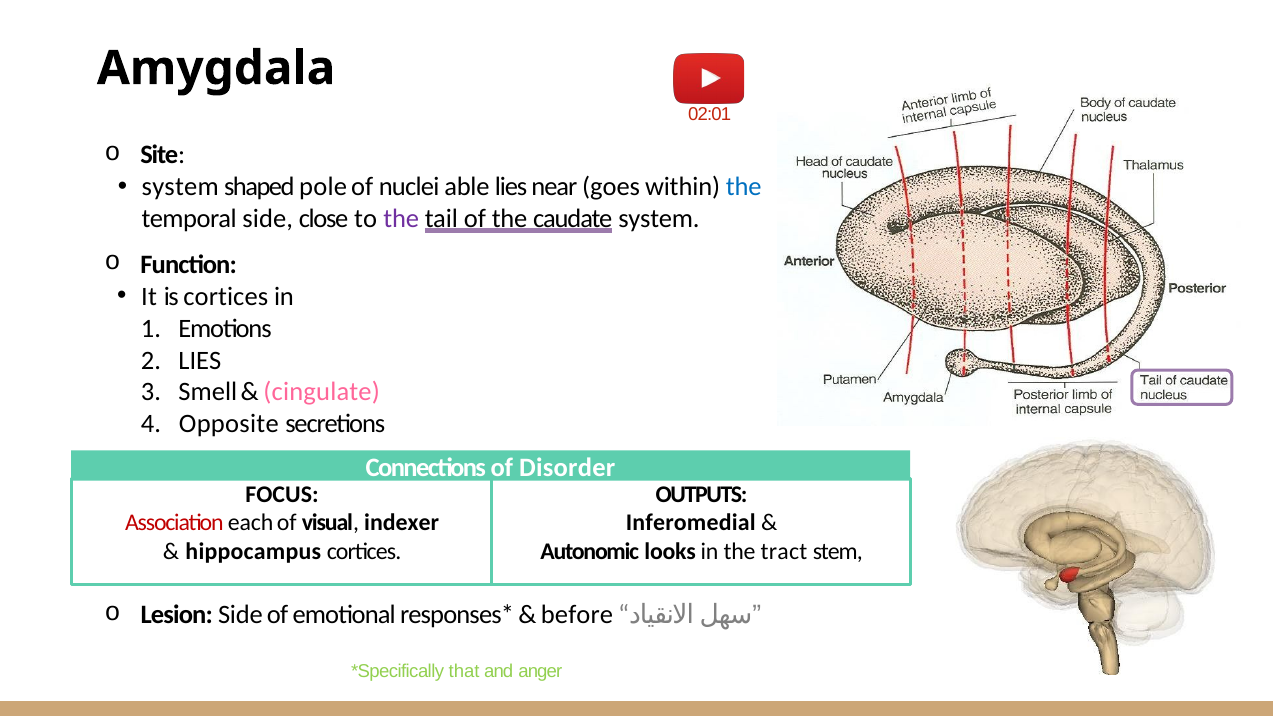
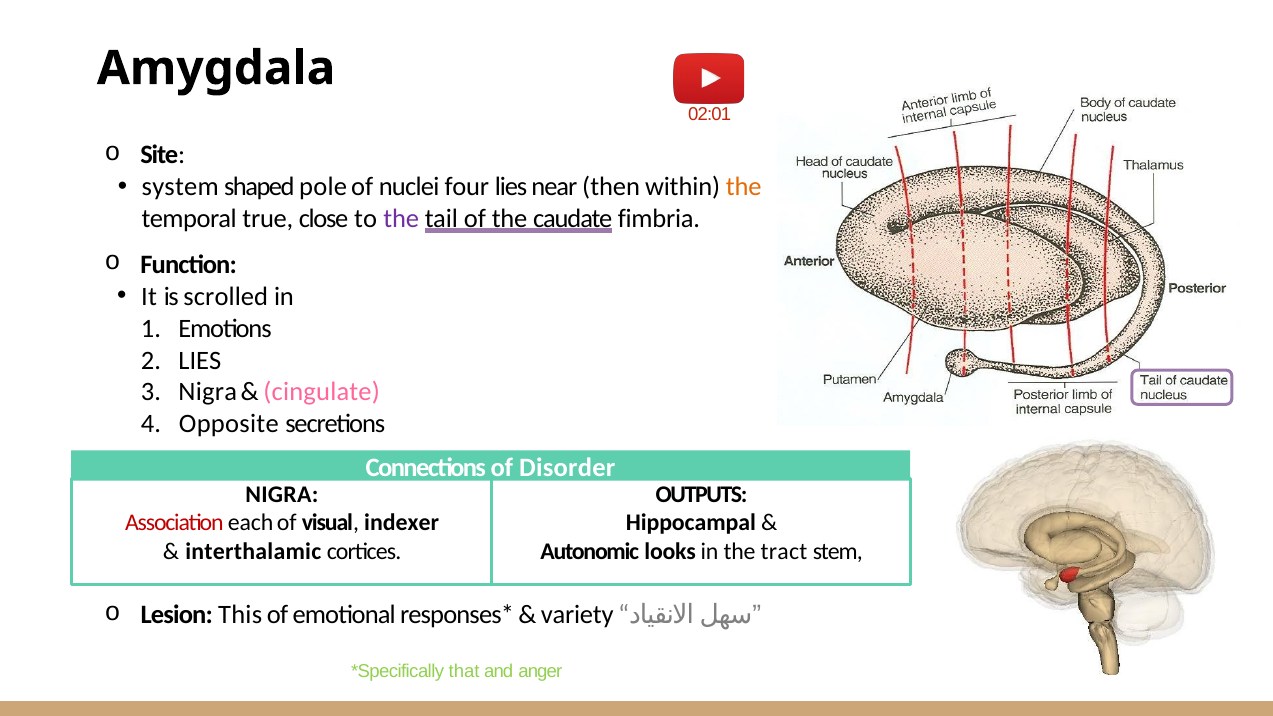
able: able -> four
goes: goes -> then
the at (744, 187) colour: blue -> orange
temporal side: side -> true
system at (659, 219): system -> fimbria
is cortices: cortices -> scrolled
Smell at (208, 392): Smell -> Nigra
FOCUS at (282, 494): FOCUS -> NIGRA
Inferomedial: Inferomedial -> Hippocampal
hippocampus: hippocampus -> interthalamic
Lesion Side: Side -> This
before: before -> variety
